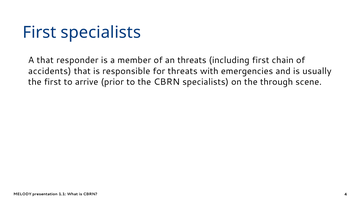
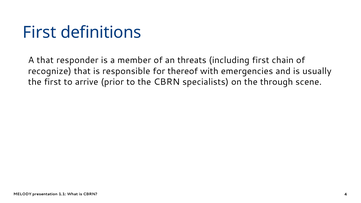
First specialists: specialists -> definitions
accidents: accidents -> recognize
for threats: threats -> thereof
